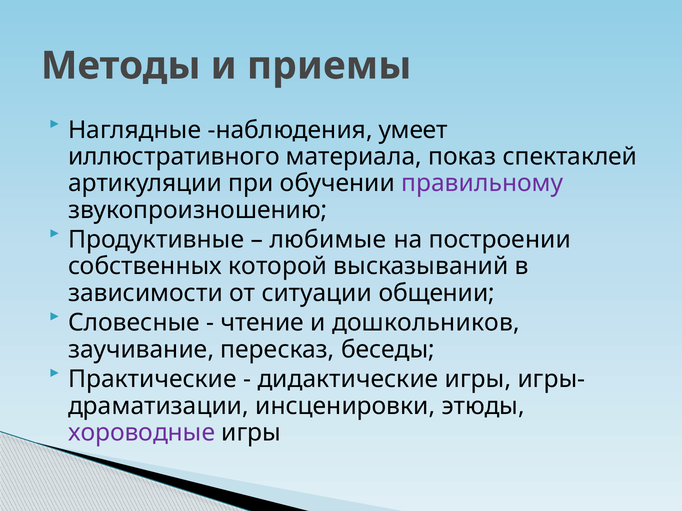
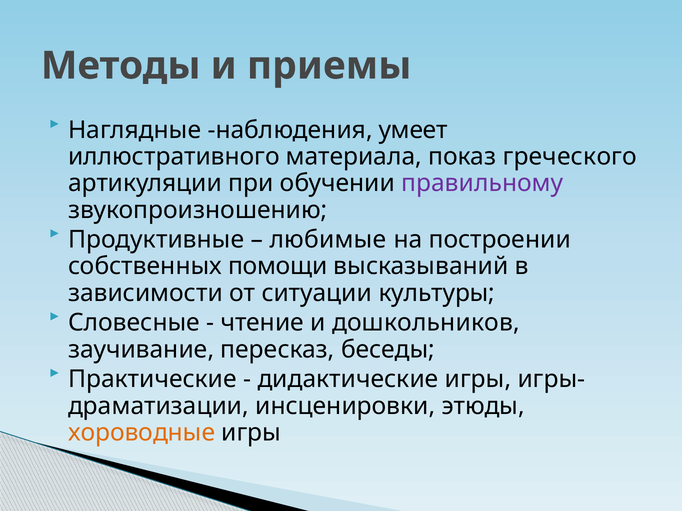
спектаклей: спектаклей -> греческого
которой: которой -> помощи
общении: общении -> культуры
хороводные colour: purple -> orange
